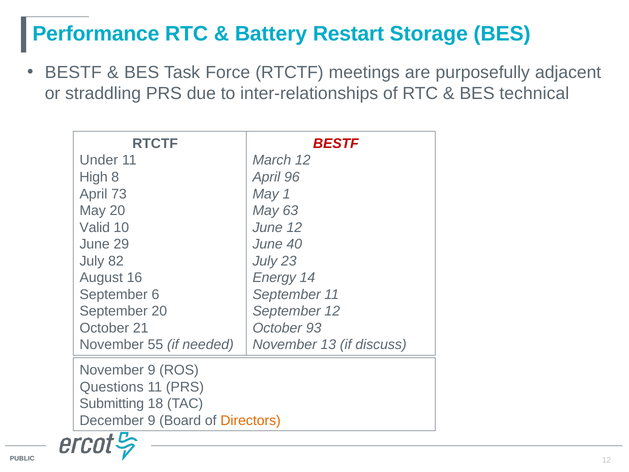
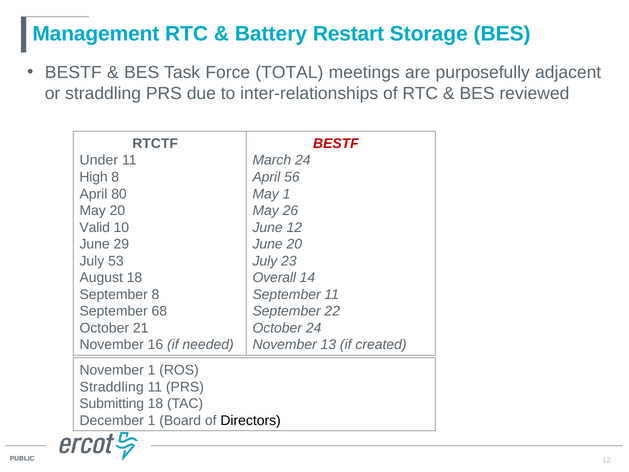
Performance: Performance -> Management
Force RTCTF: RTCTF -> TOTAL
technical: technical -> reviewed
March 12: 12 -> 24
96: 96 -> 56
73: 73 -> 80
63: 63 -> 26
June 40: 40 -> 20
82: 82 -> 53
August 16: 16 -> 18
Energy: Energy -> Overall
September 6: 6 -> 8
September 20: 20 -> 68
September 12: 12 -> 22
October 93: 93 -> 24
55: 55 -> 16
discuss: discuss -> created
November 9: 9 -> 1
Questions at (112, 387): Questions -> Straddling
December 9: 9 -> 1
Directors colour: orange -> black
